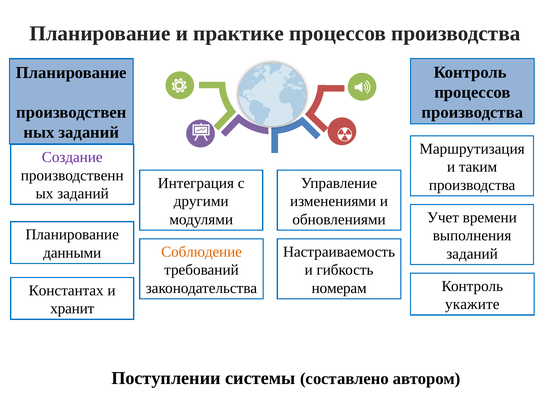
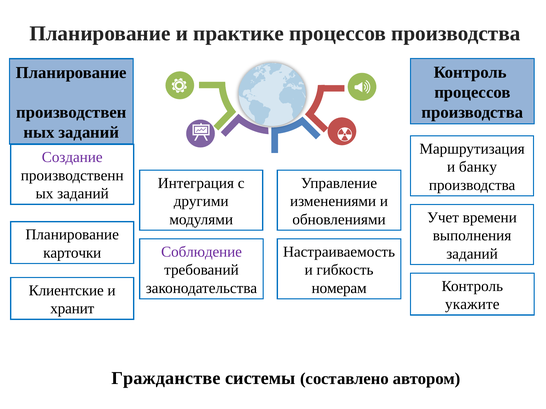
таким: таким -> банку
Соблюдение colour: orange -> purple
данными: данными -> карточки
Константах: Константах -> Клиентские
Поступлении: Поступлении -> Гражданстве
